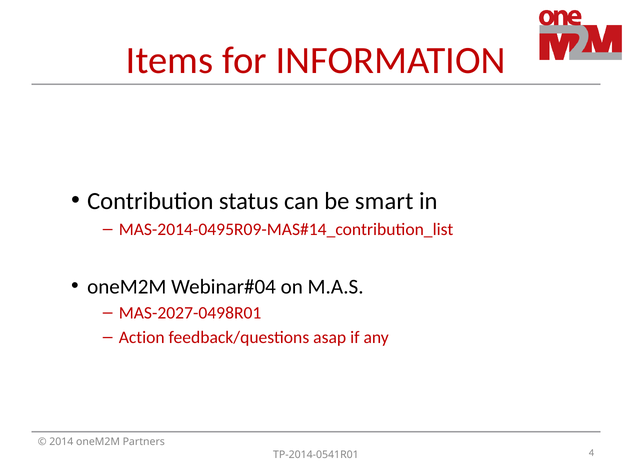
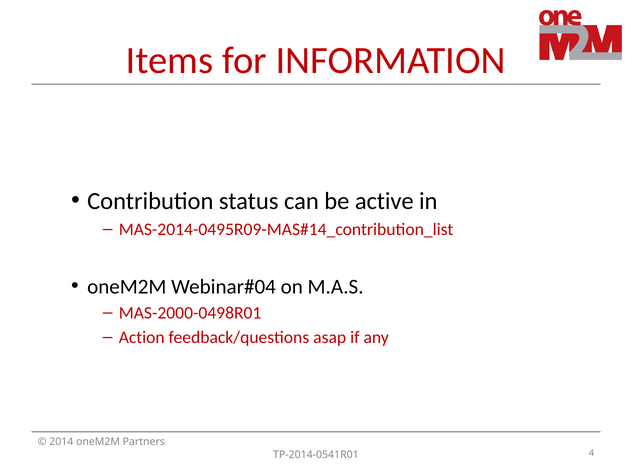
smart: smart -> active
MAS-2027-0498R01: MAS-2027-0498R01 -> MAS-2000-0498R01
